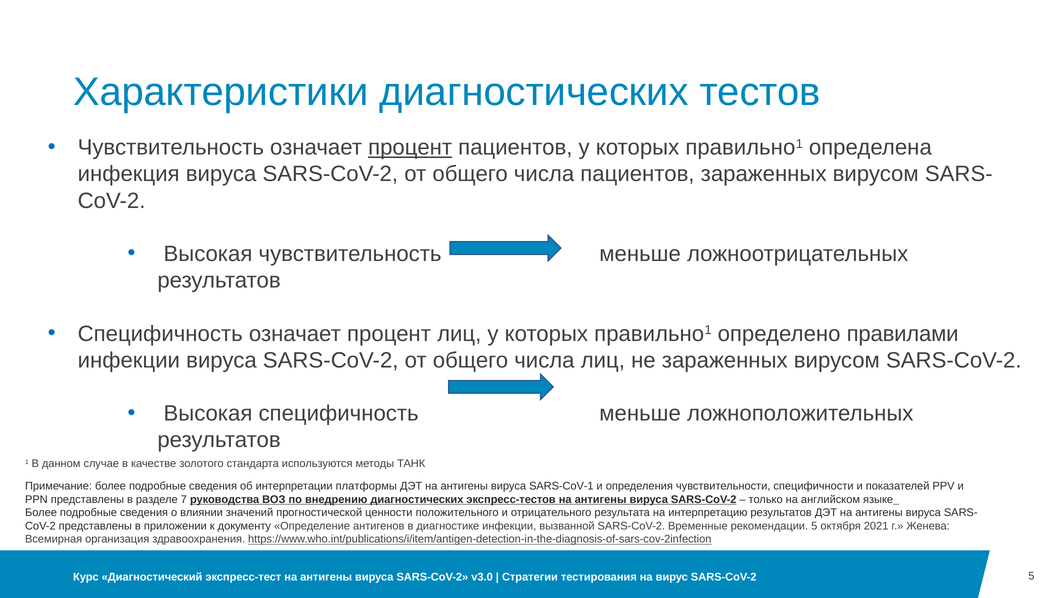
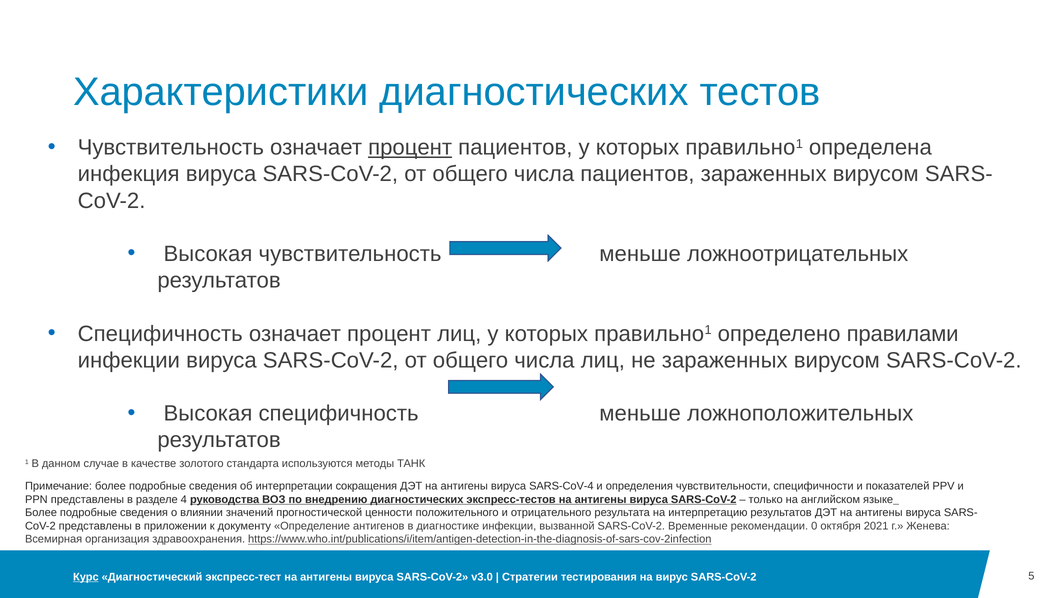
платформы: платформы -> сокращения
SARS-CoV-1: SARS-CoV-1 -> SARS-CoV-4
7: 7 -> 4
рекомендации 5: 5 -> 0
Курс underline: none -> present
